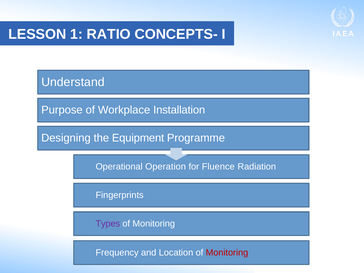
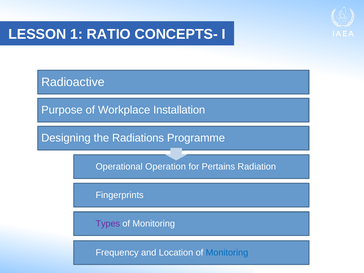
Understand: Understand -> Radioactive
Equipment: Equipment -> Radiations
Fluence: Fluence -> Pertains
Monitoring at (227, 252) colour: red -> blue
